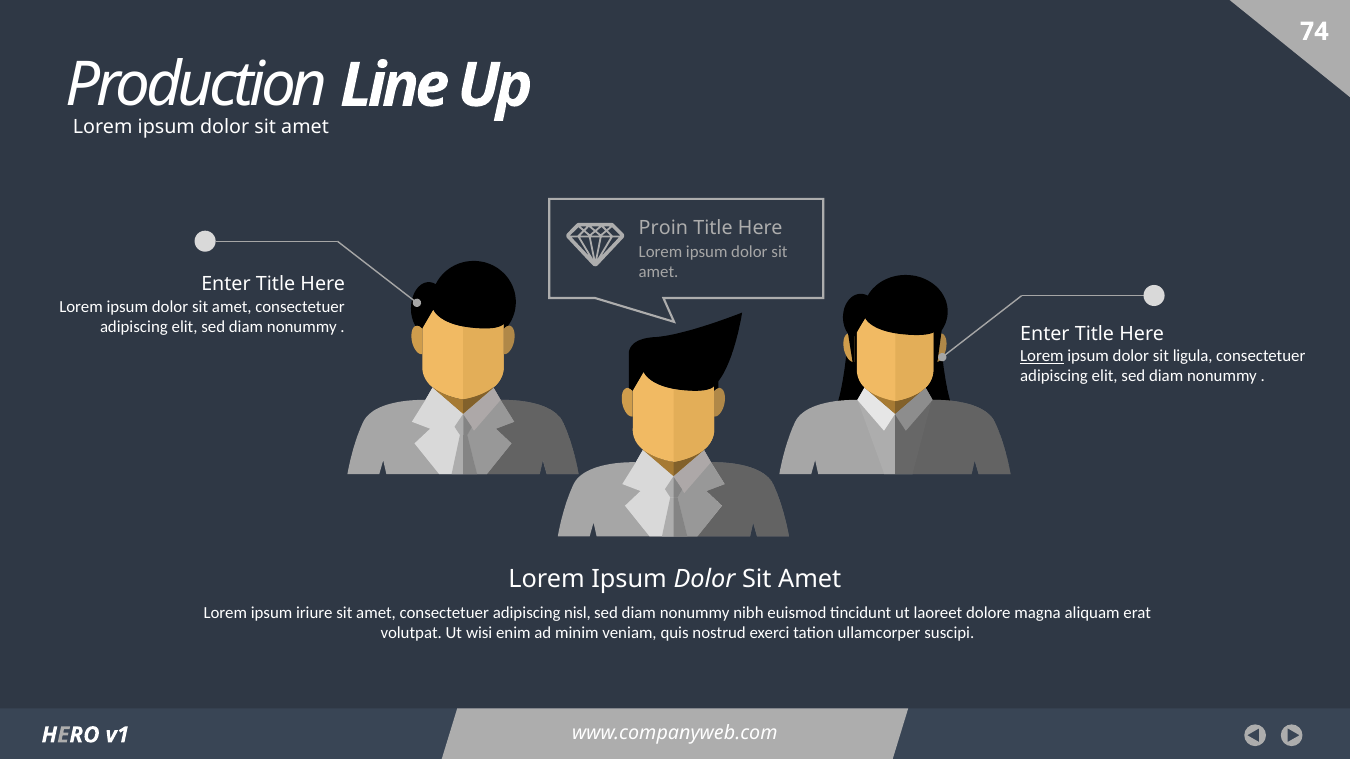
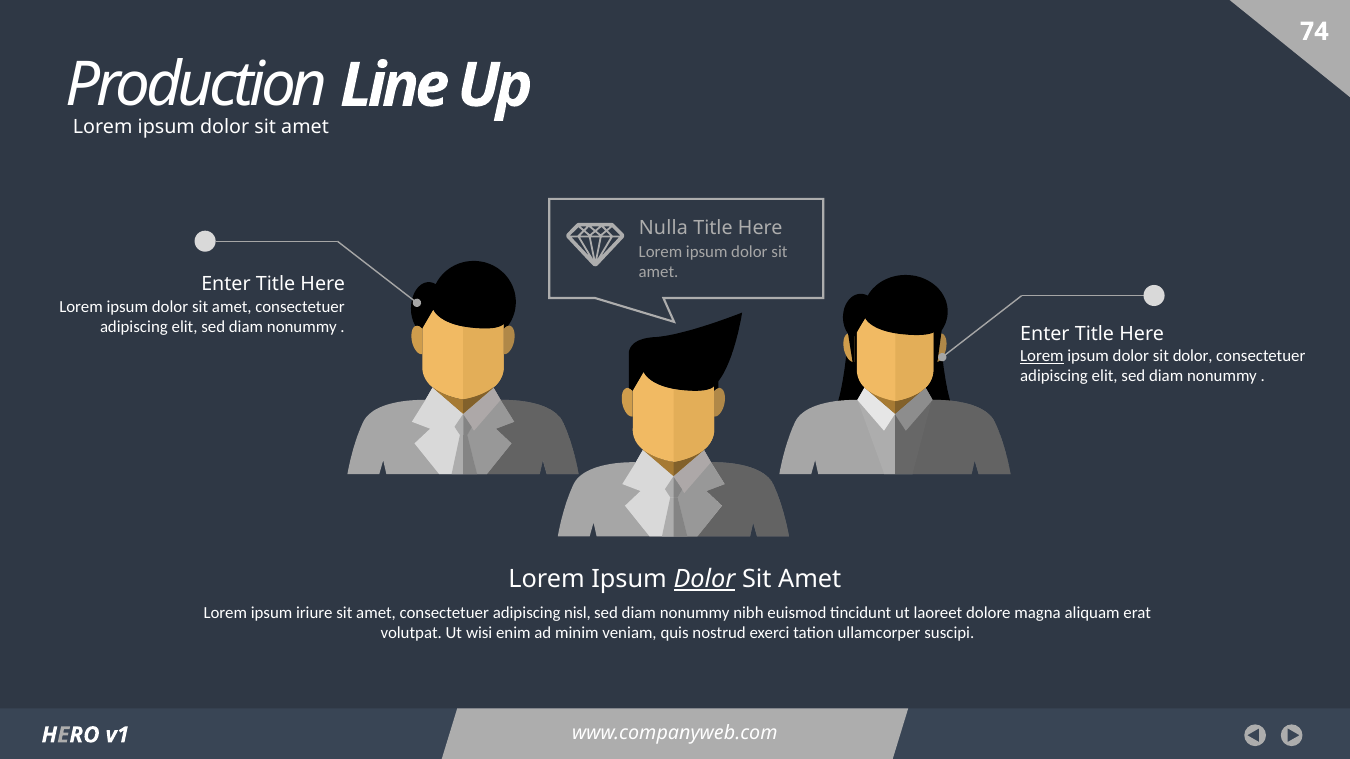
Proin: Proin -> Nulla
sit ligula: ligula -> dolor
Dolor at (704, 580) underline: none -> present
